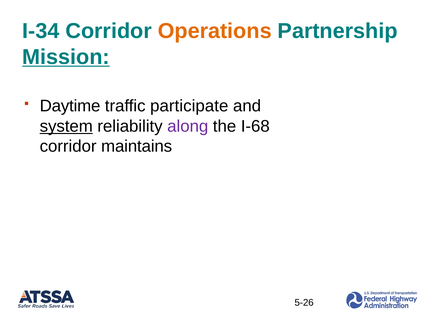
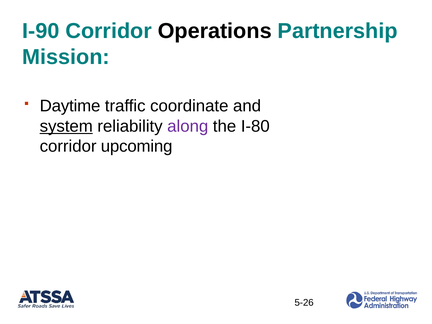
I-34: I-34 -> I-90
Operations colour: orange -> black
Mission underline: present -> none
participate: participate -> coordinate
I‐68: I‐68 -> I‐80
maintains: maintains -> upcoming
